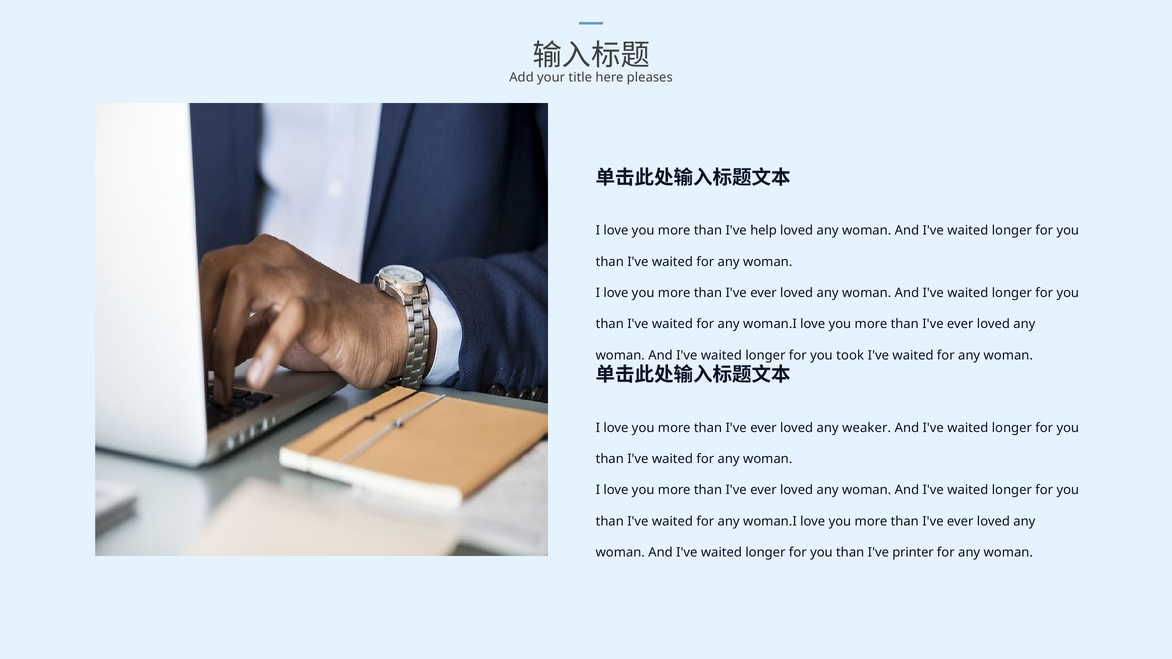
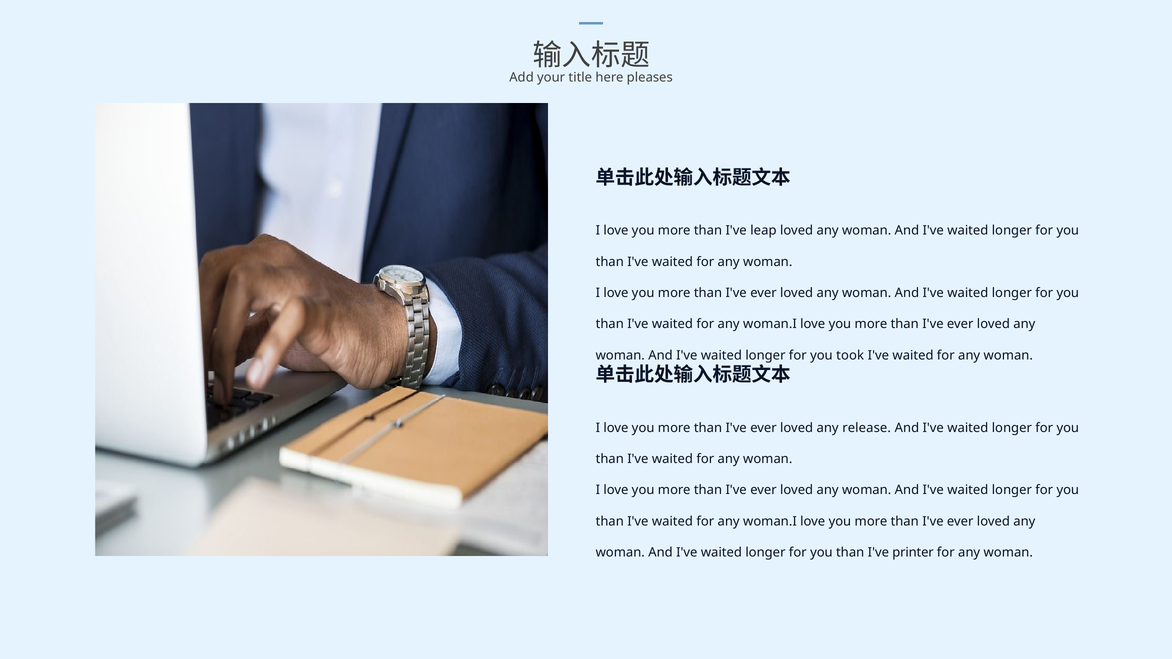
help: help -> leap
weaker: weaker -> release
